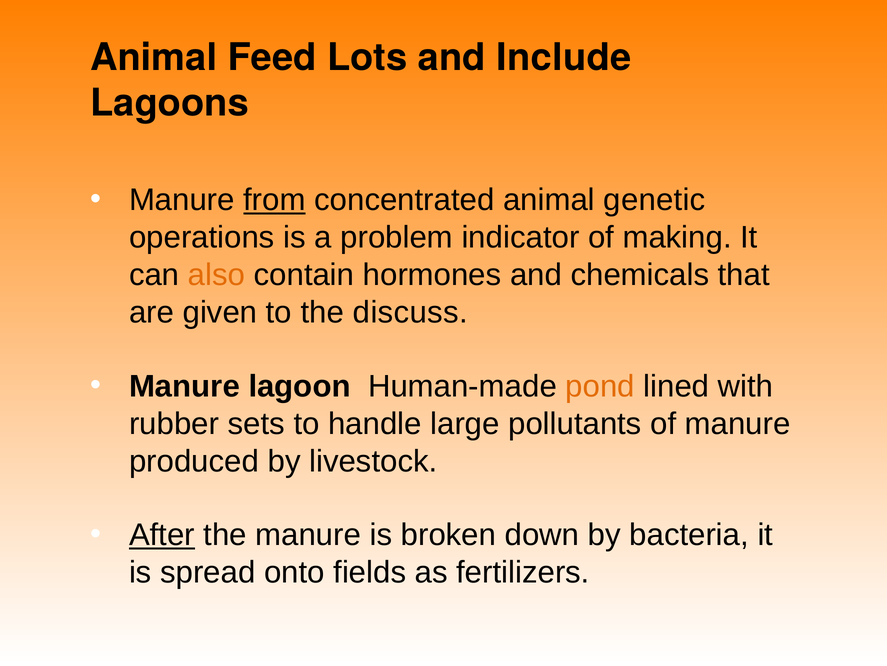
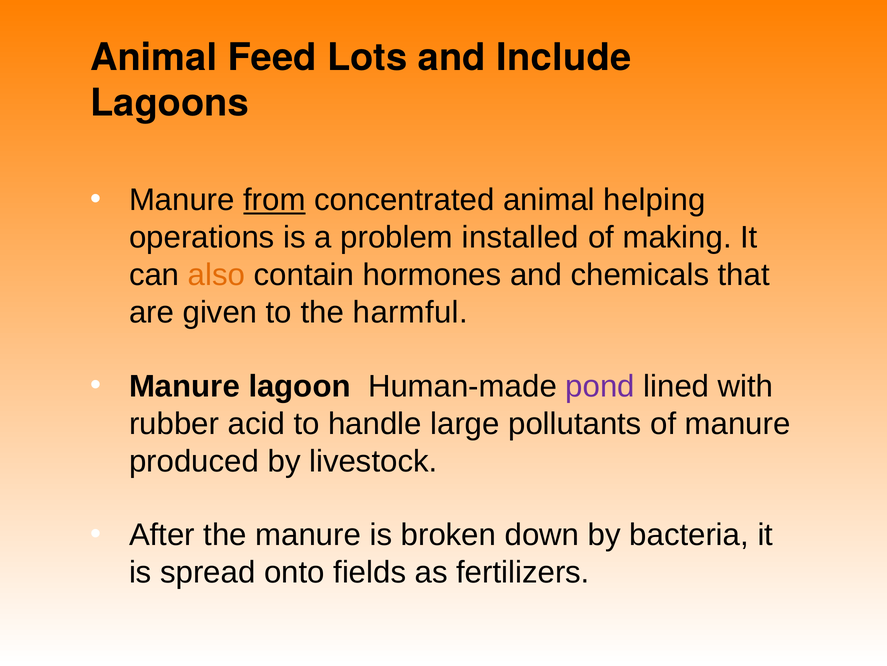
genetic: genetic -> helping
indicator: indicator -> installed
discuss: discuss -> harmful
pond colour: orange -> purple
sets: sets -> acid
After underline: present -> none
